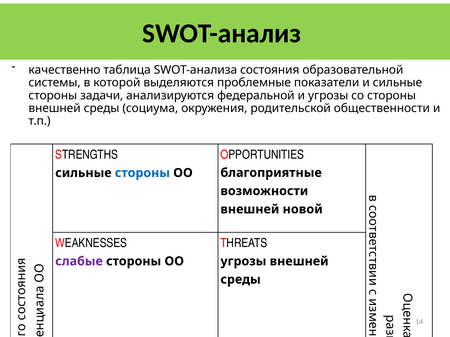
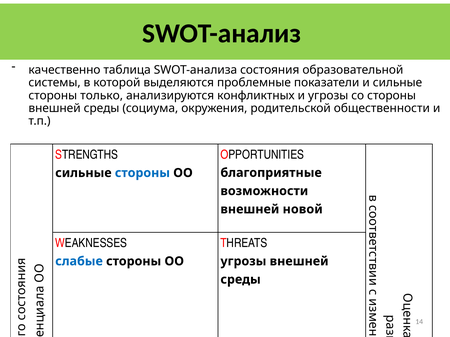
задачи: задачи -> только
федеральной: федеральной -> конфликтных
слабые colour: purple -> blue
